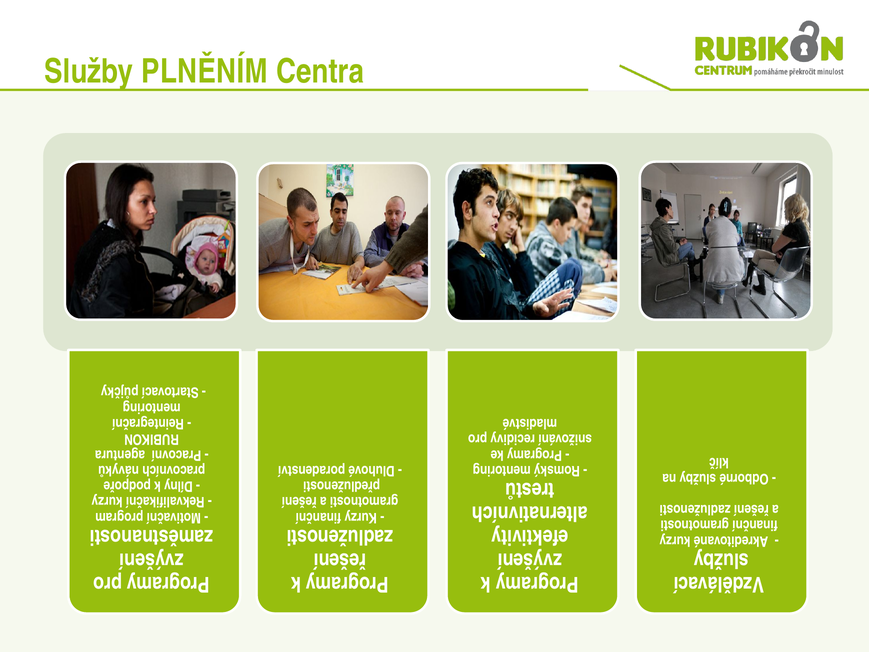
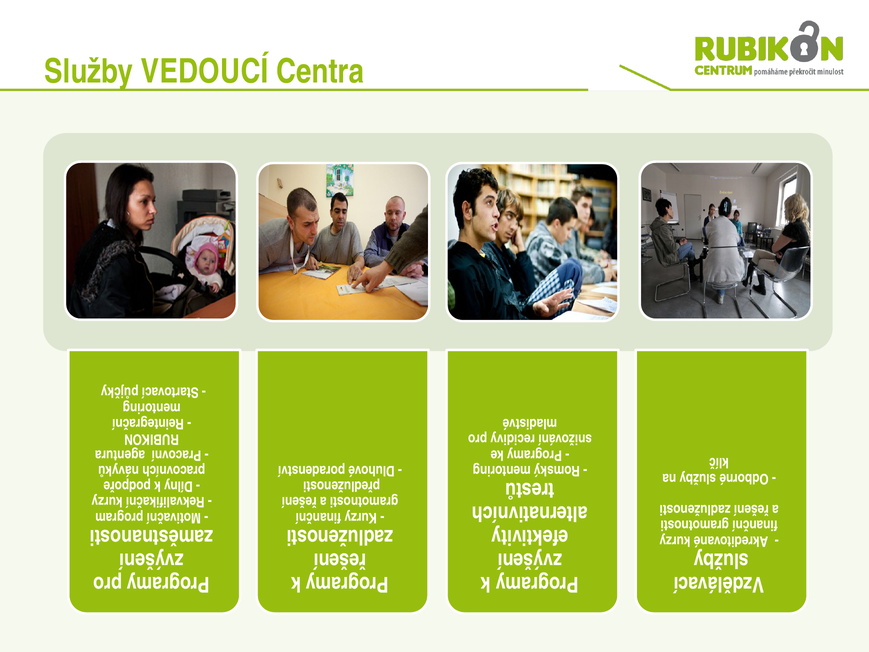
PLNĚNÍM: PLNĚNÍM -> VEDOUCÍ
